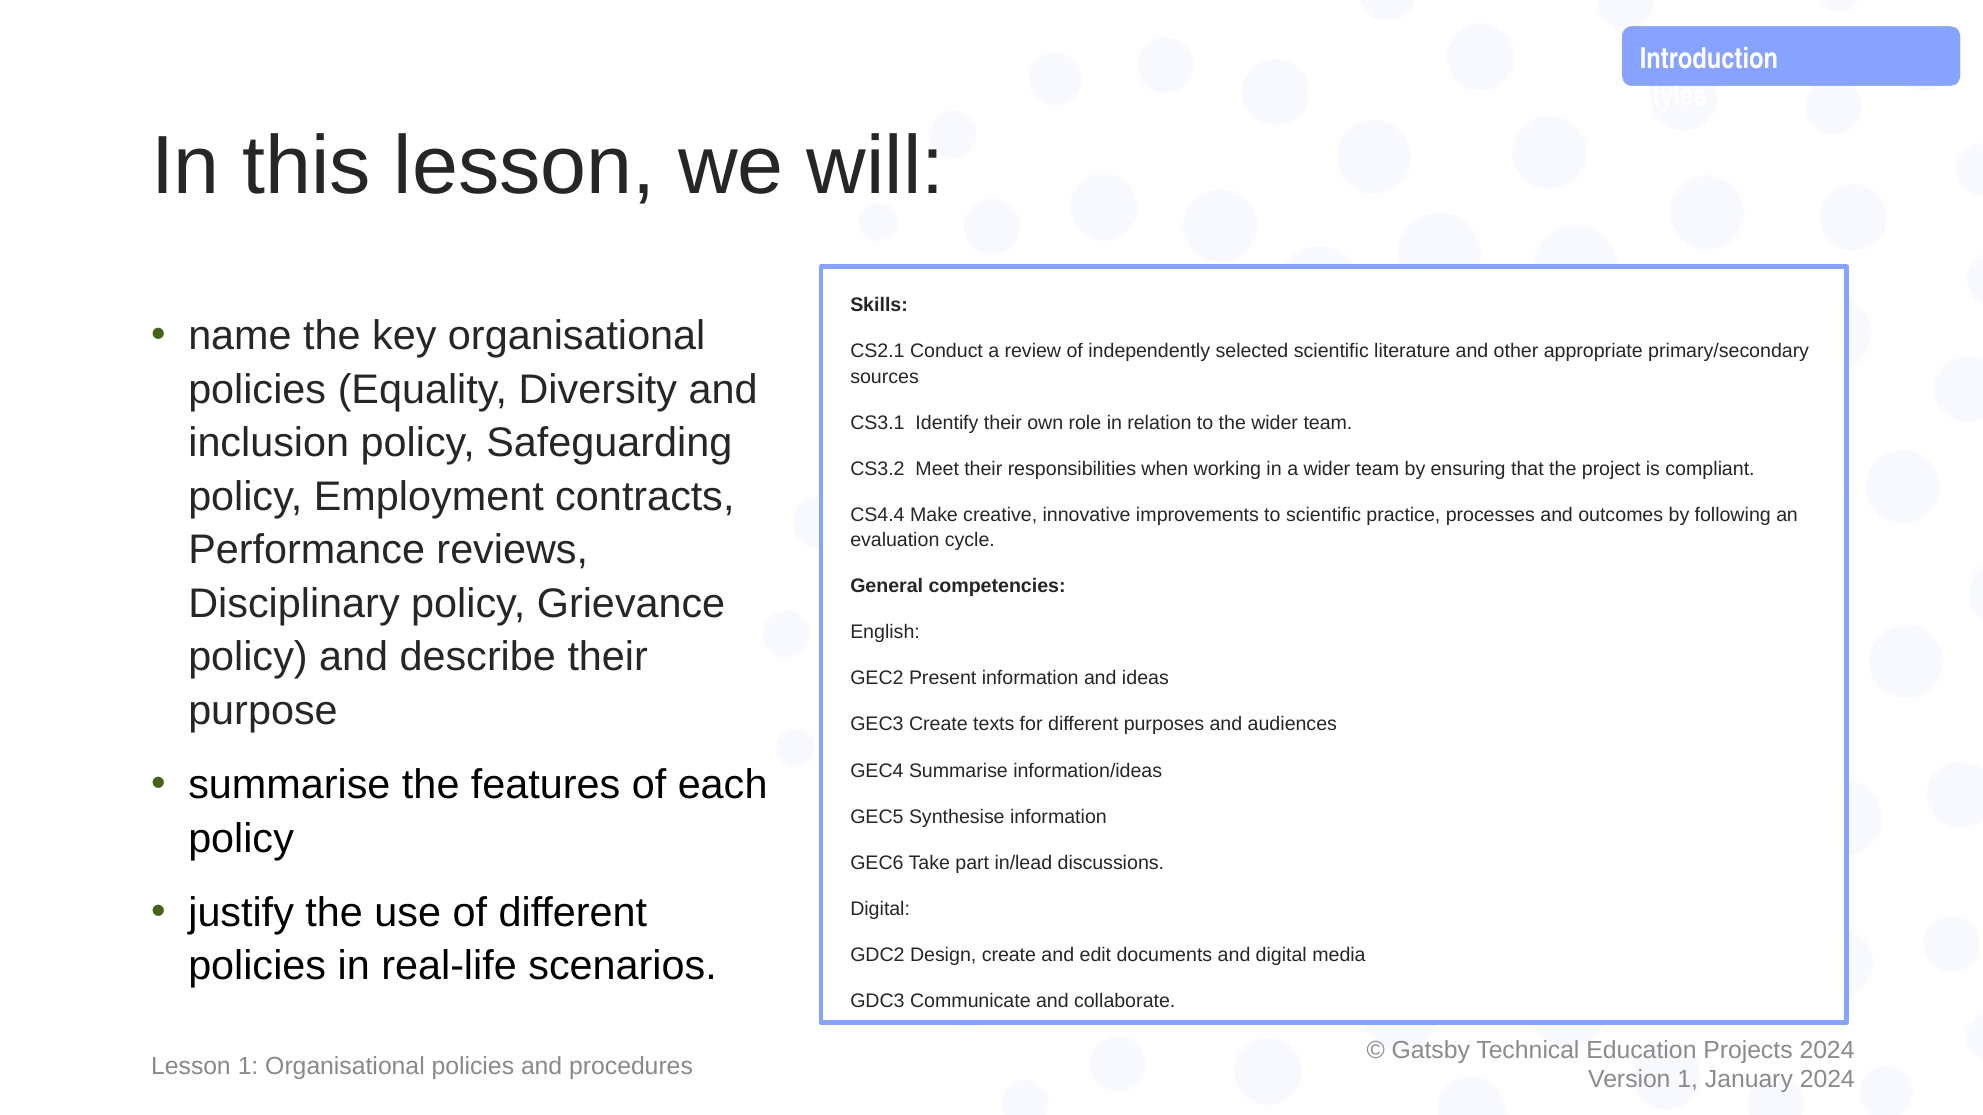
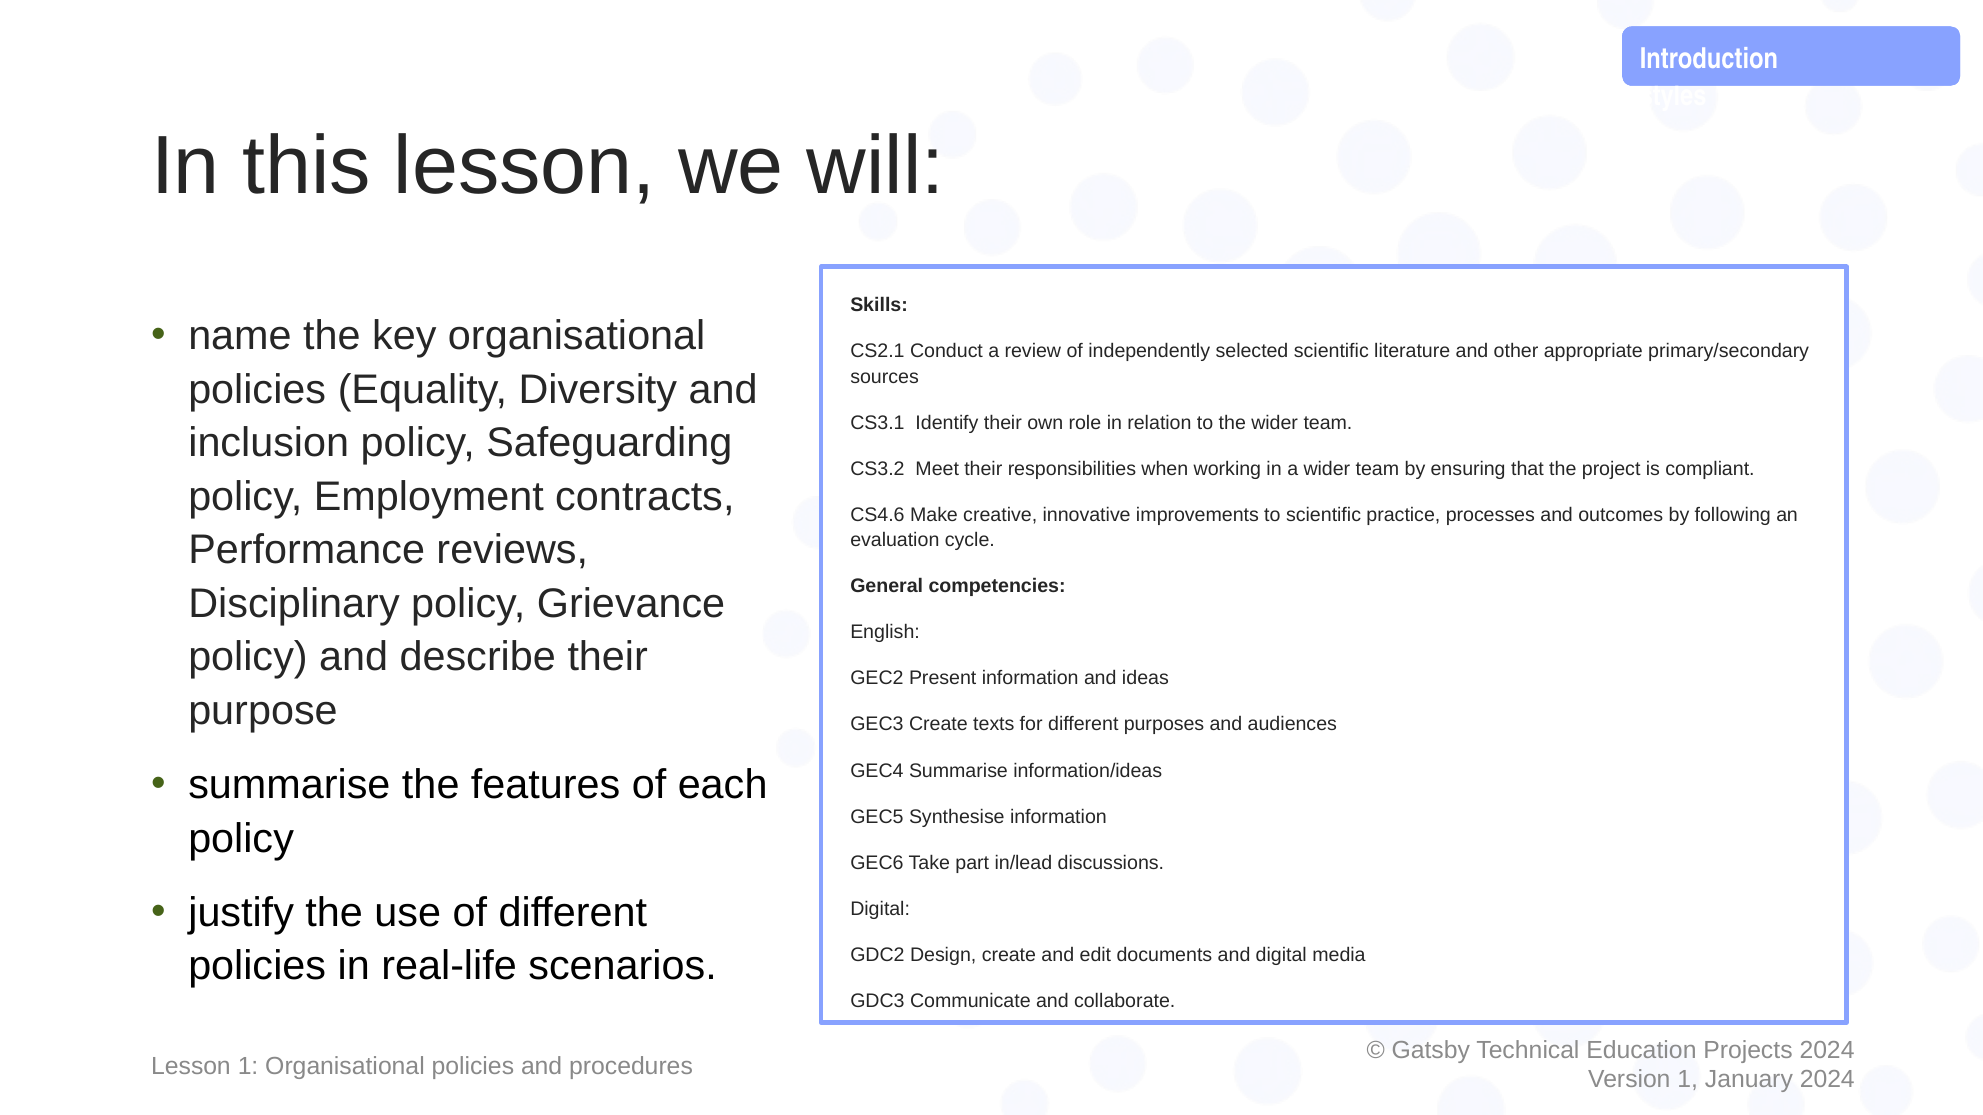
CS4.4: CS4.4 -> CS4.6
